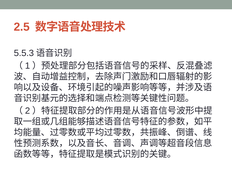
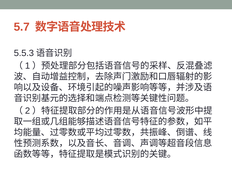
2.5: 2.5 -> 5.7
